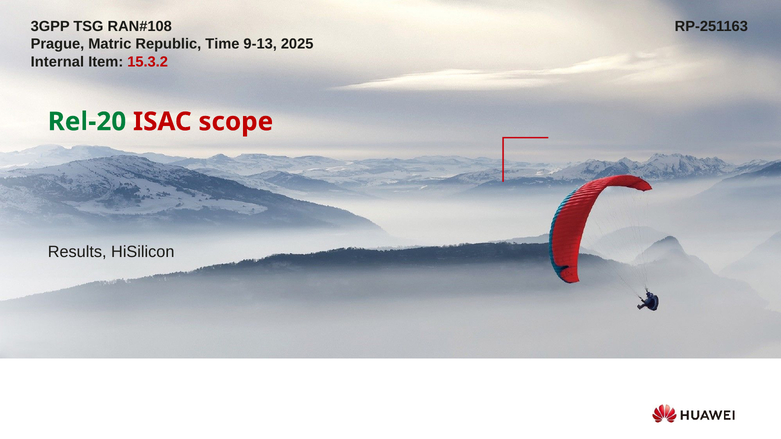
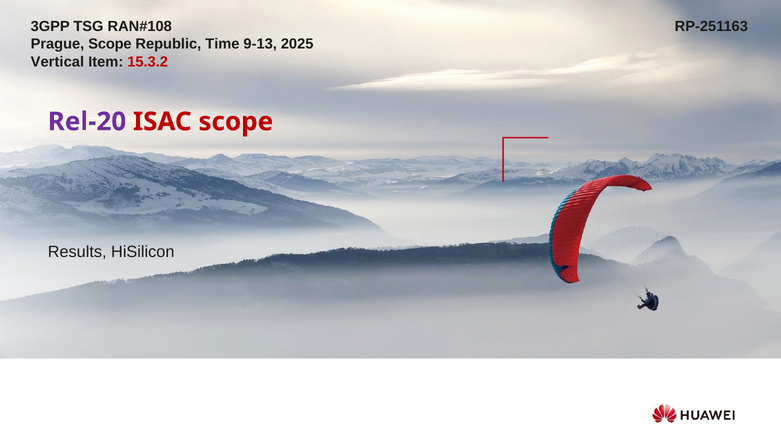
Prague Matric: Matric -> Scope
Internal: Internal -> Vertical
Rel-20 colour: green -> purple
